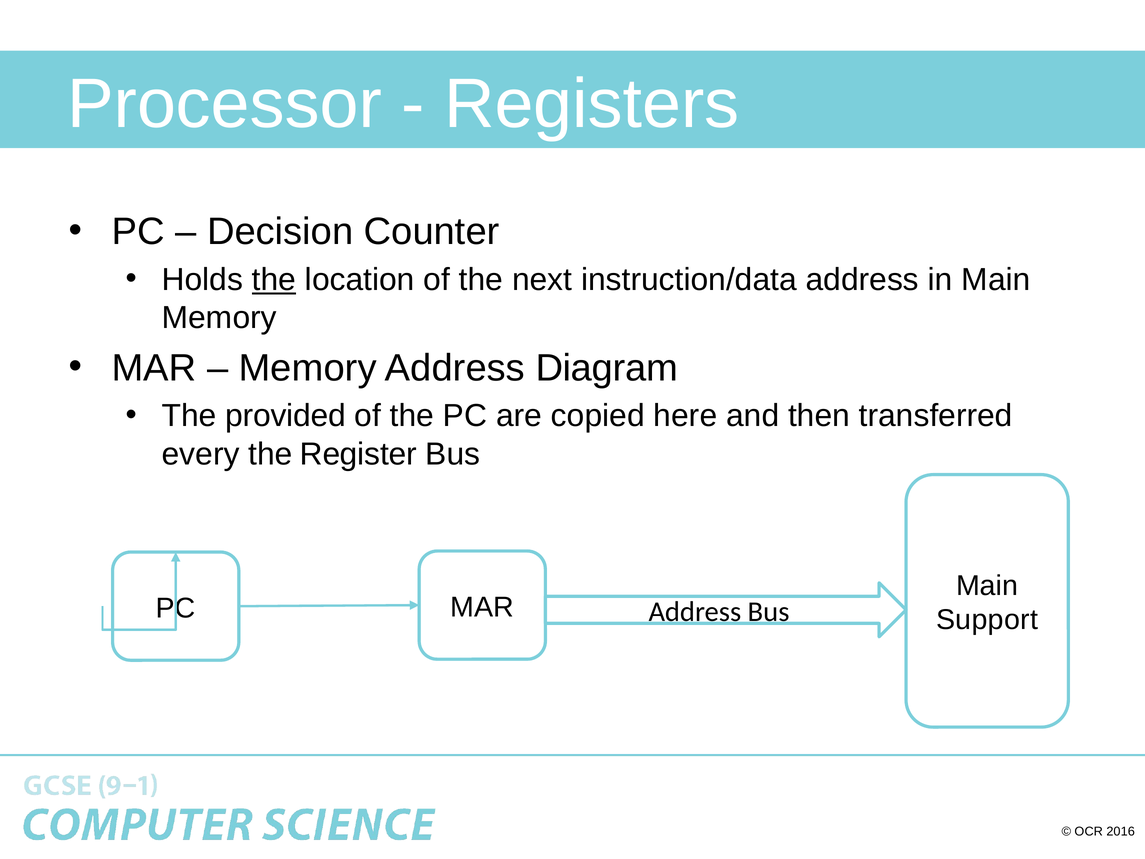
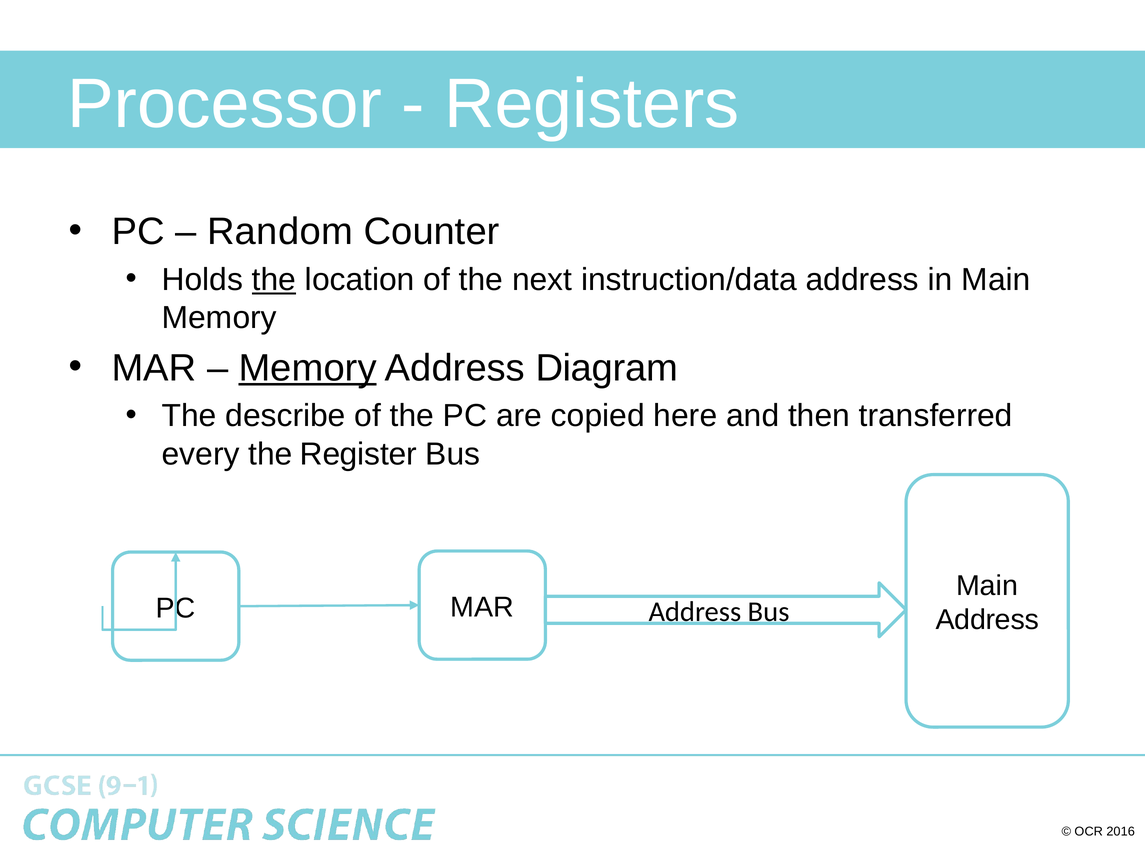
Decision: Decision -> Random
Memory at (308, 368) underline: none -> present
provided: provided -> describe
Support at (987, 620): Support -> Address
